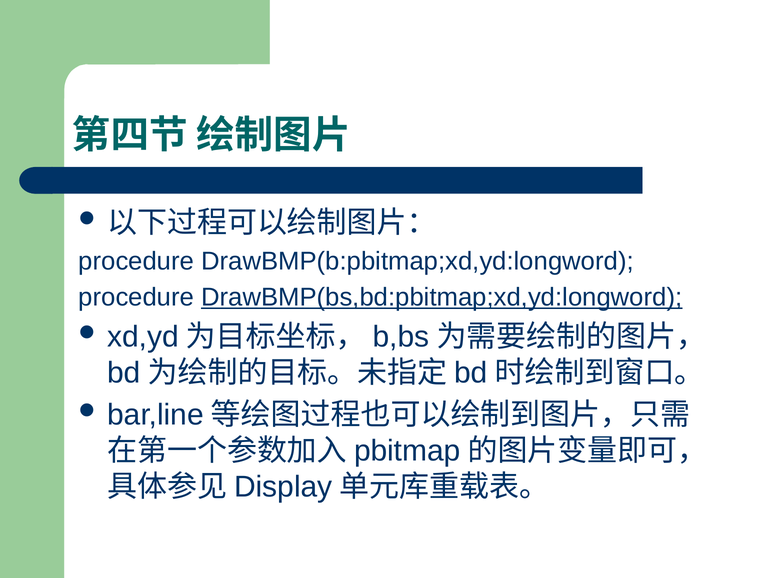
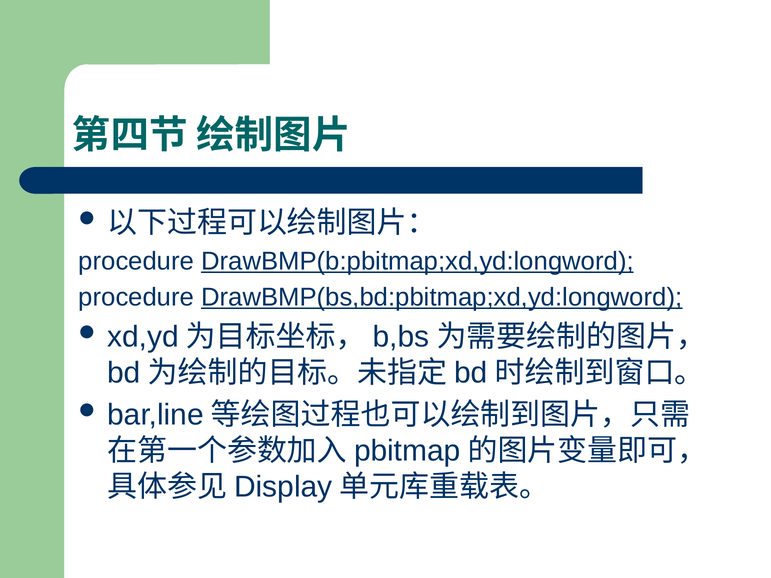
DrawBMP(b:pbitmap;xd,yd:longword underline: none -> present
